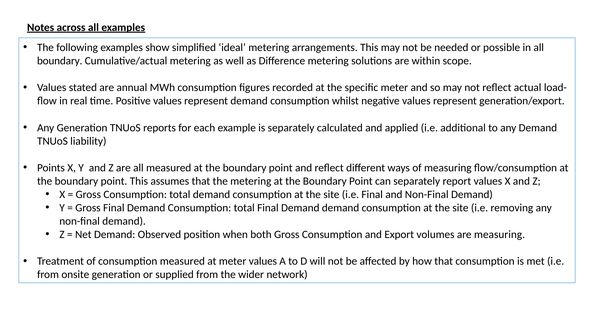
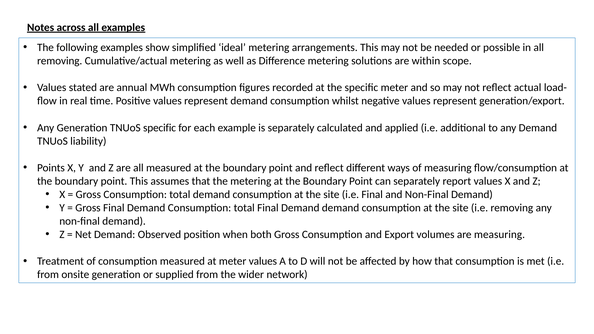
boundary at (60, 61): boundary -> removing
TNUoS reports: reports -> specific
